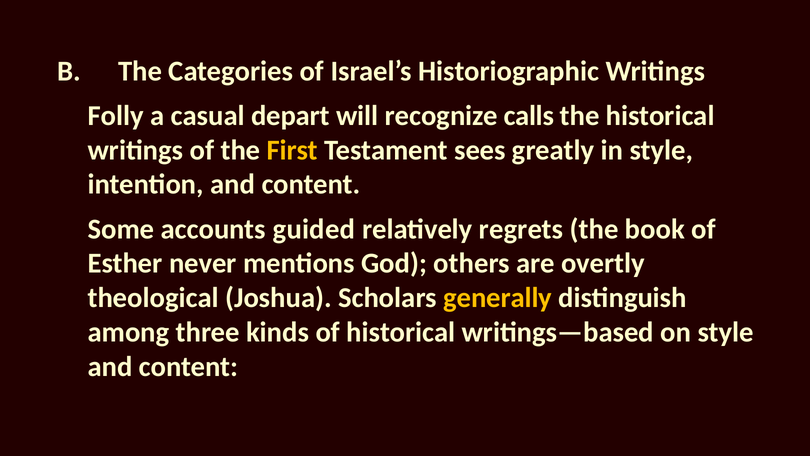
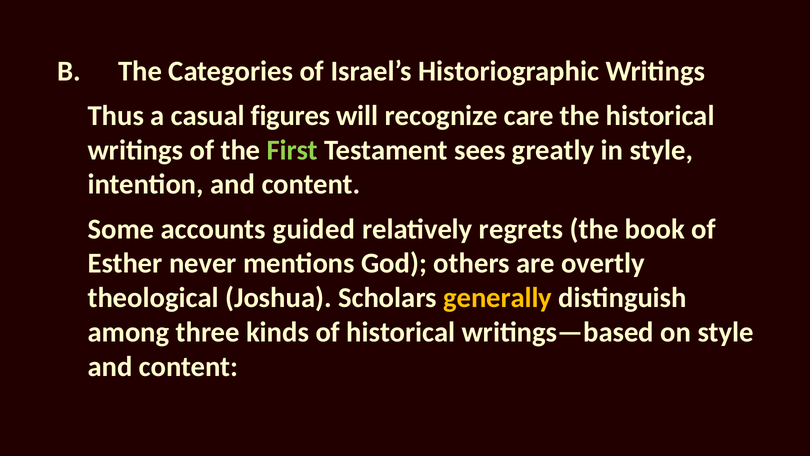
Folly: Folly -> Thus
depart: depart -> figures
calls: calls -> care
First colour: yellow -> light green
